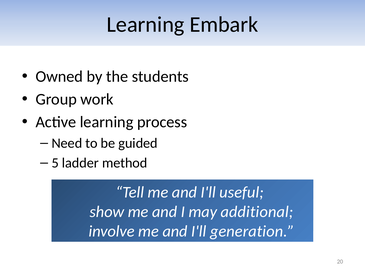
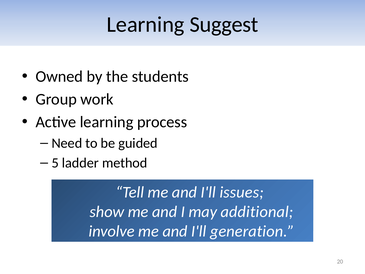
Embark: Embark -> Suggest
useful: useful -> issues
